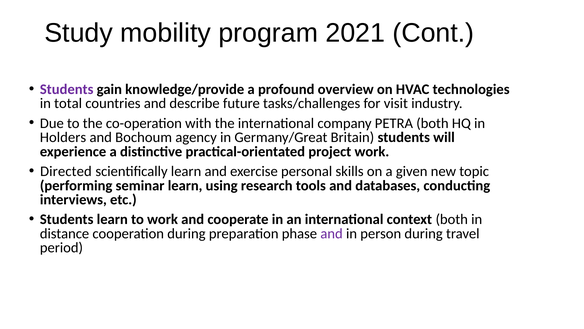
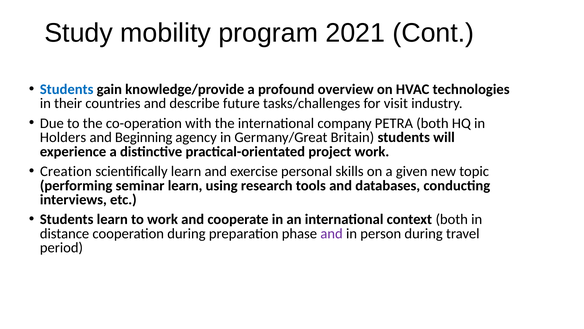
Students at (67, 89) colour: purple -> blue
total: total -> their
Bochoum: Bochoum -> Beginning
Directed: Directed -> Creation
